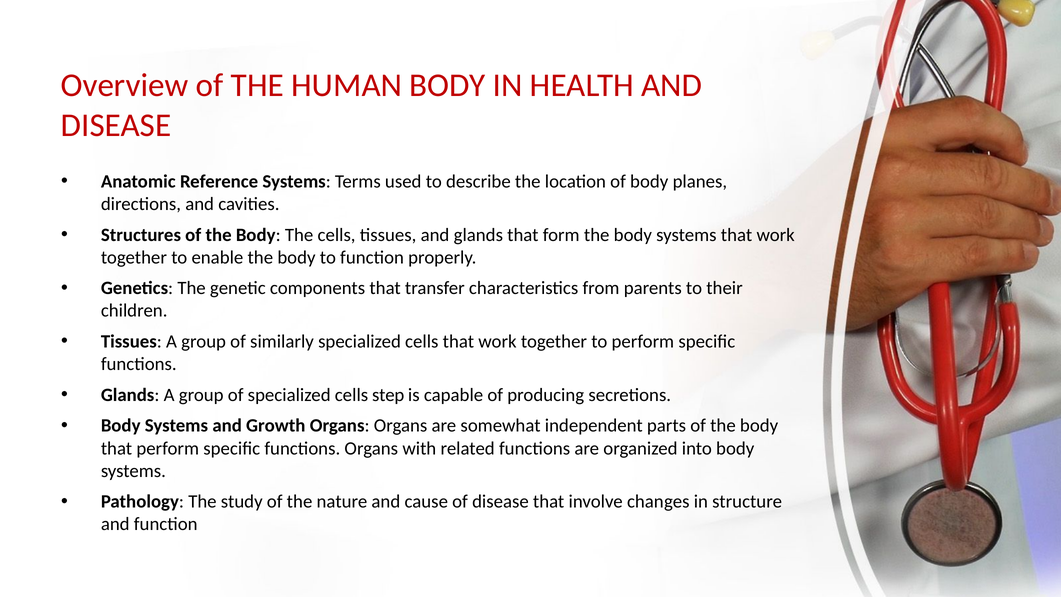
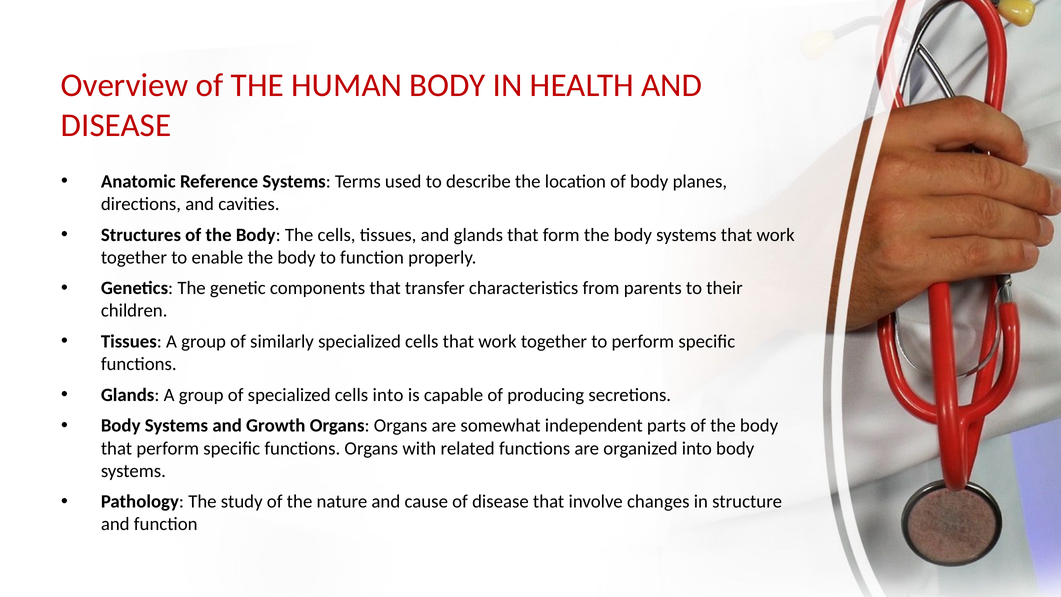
cells step: step -> into
